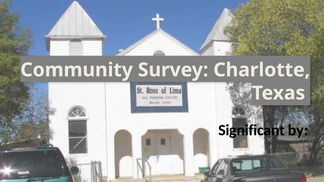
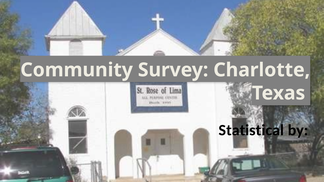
Significant: Significant -> Statistical
